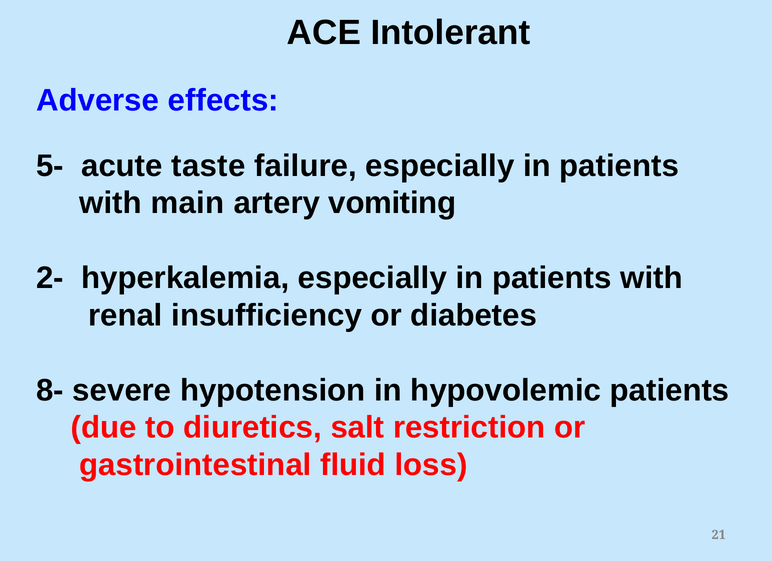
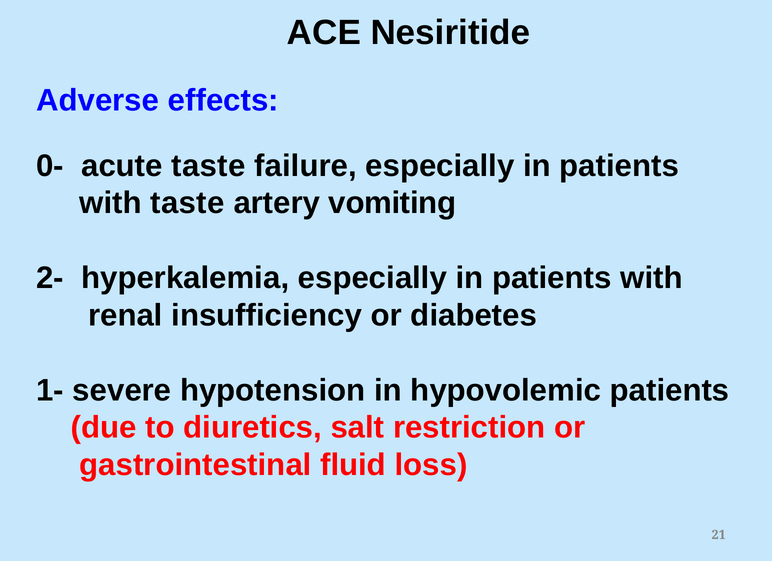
Intolerant: Intolerant -> Nesiritide
5-: 5- -> 0-
with main: main -> taste
8-: 8- -> 1-
